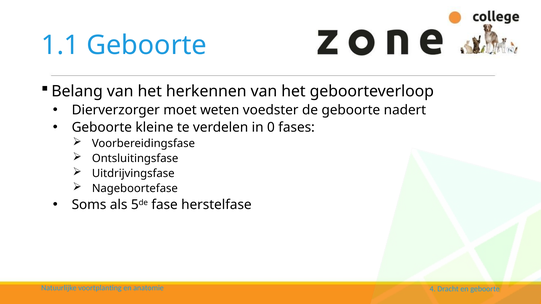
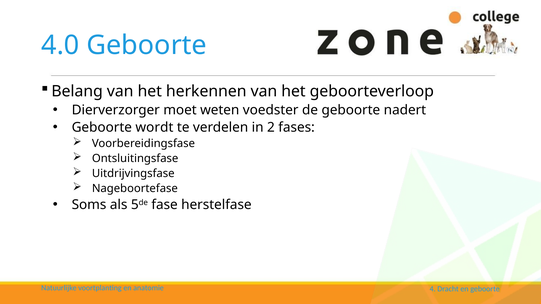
1.1: 1.1 -> 4.0
kleine: kleine -> wordt
0: 0 -> 2
